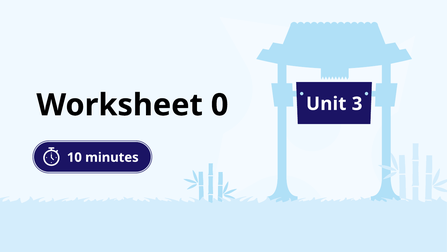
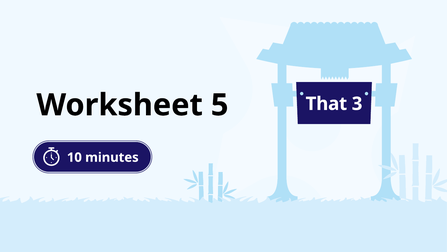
0: 0 -> 5
Unit: Unit -> That
